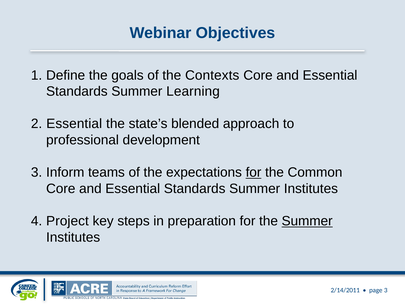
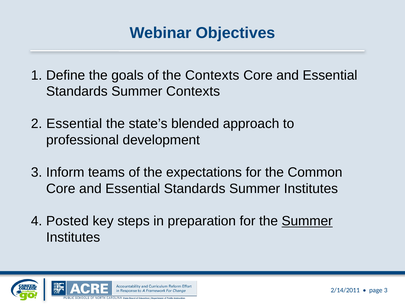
Summer Learning: Learning -> Contexts
for at (254, 172) underline: present -> none
Project: Project -> Posted
